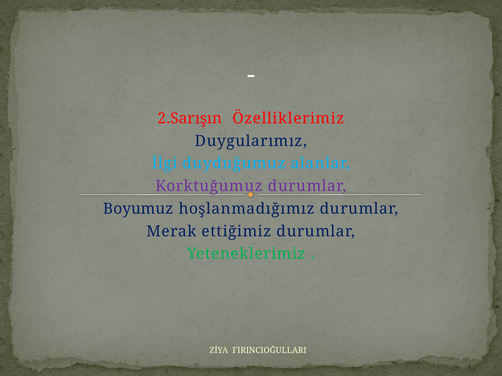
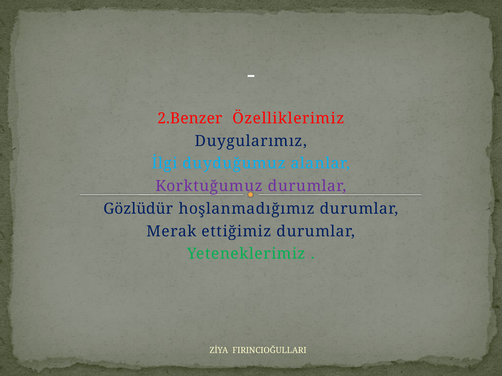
2.Sarışın: 2.Sarışın -> 2.Benzer
Boyumuz: Boyumuz -> Gözlüdür
